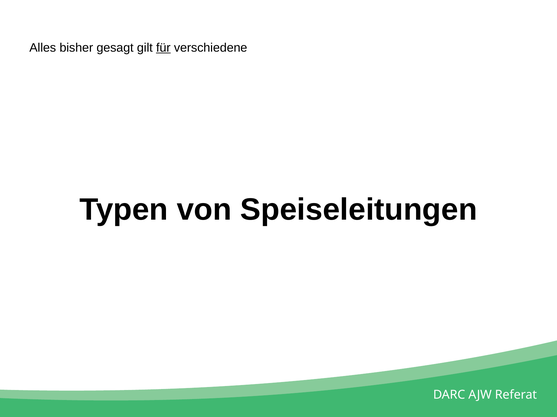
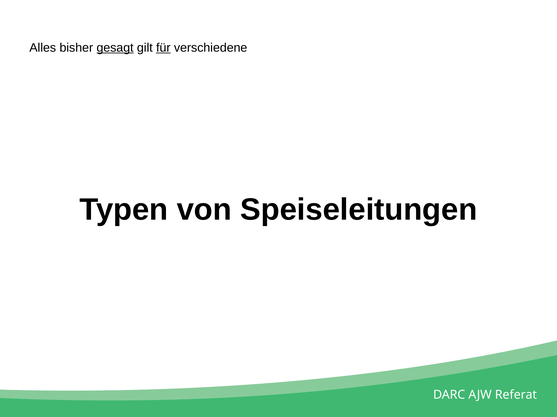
gesagt underline: none -> present
